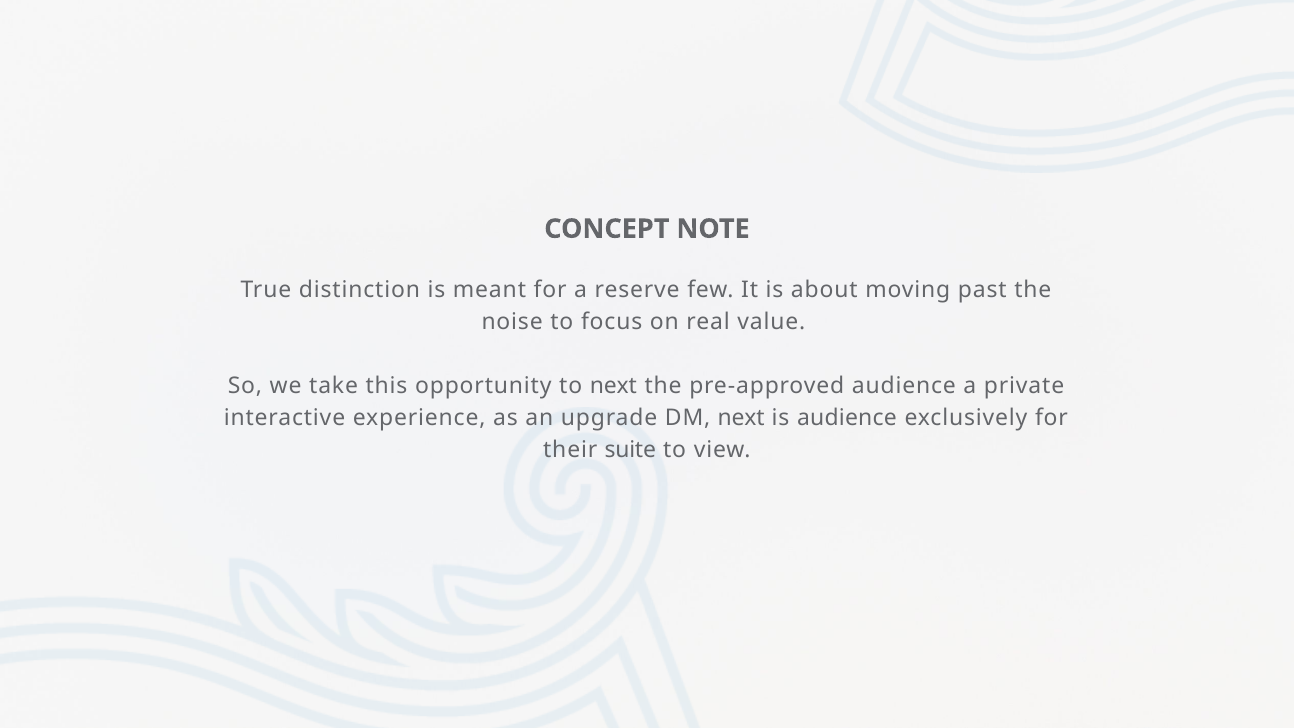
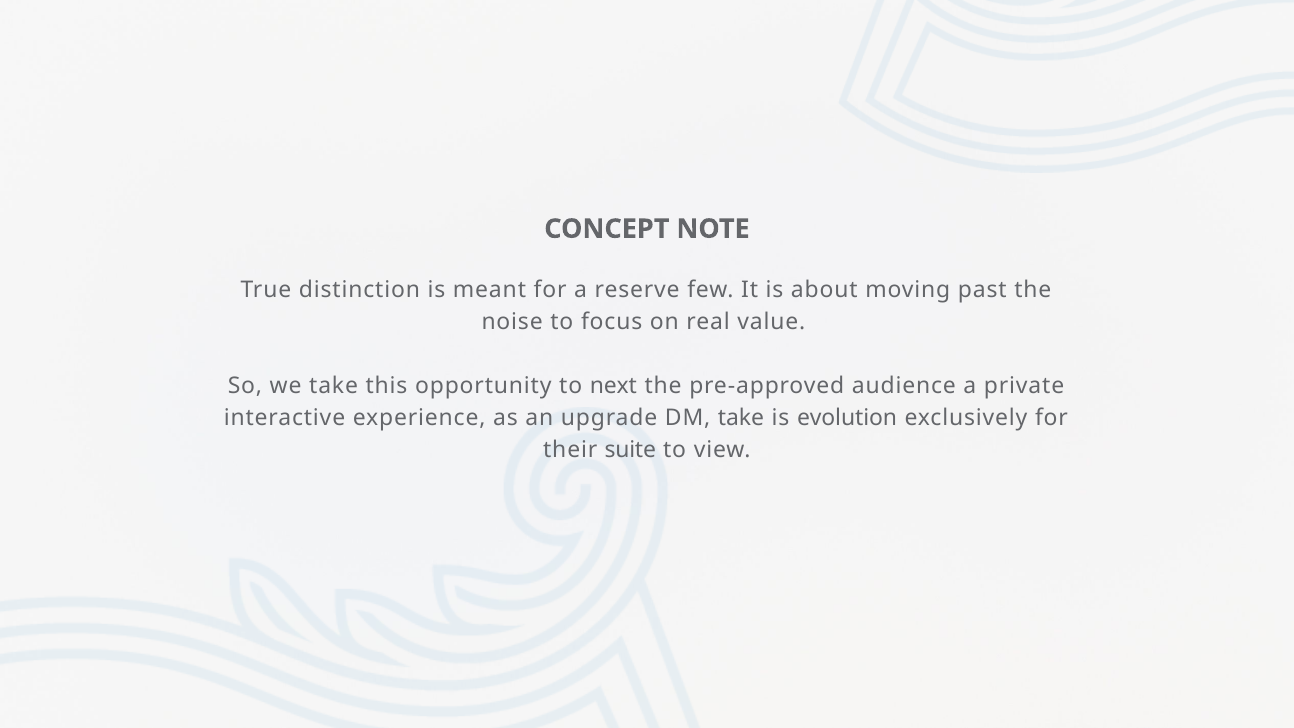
DM next: next -> take
is audience: audience -> evolution
